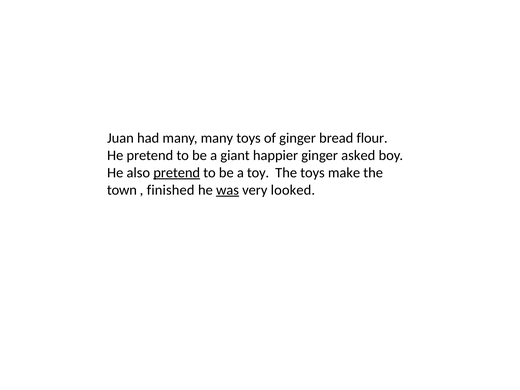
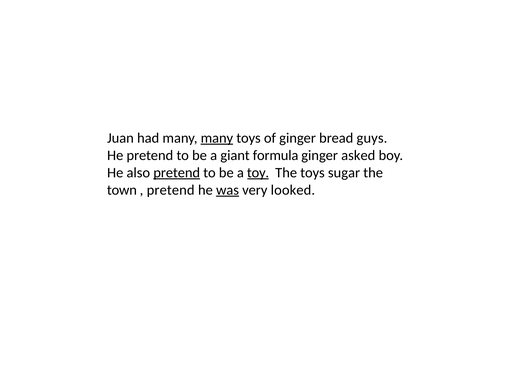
many at (217, 138) underline: none -> present
flour: flour -> guys
happier: happier -> formula
toy underline: none -> present
make: make -> sugar
finished at (171, 190): finished -> pretend
